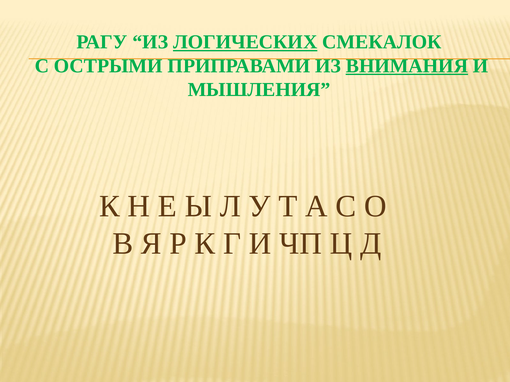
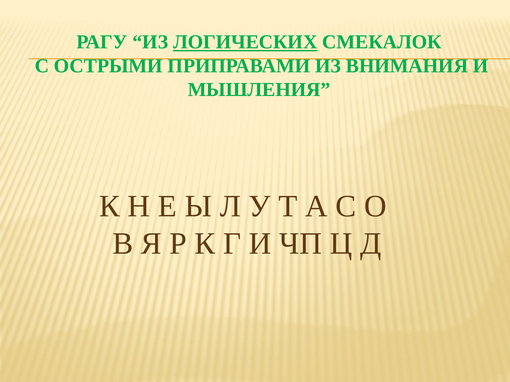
ВНИМАНИЯ underline: present -> none
